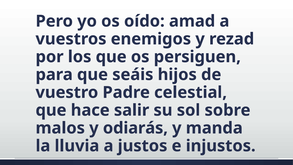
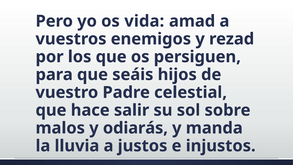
oído: oído -> vida
